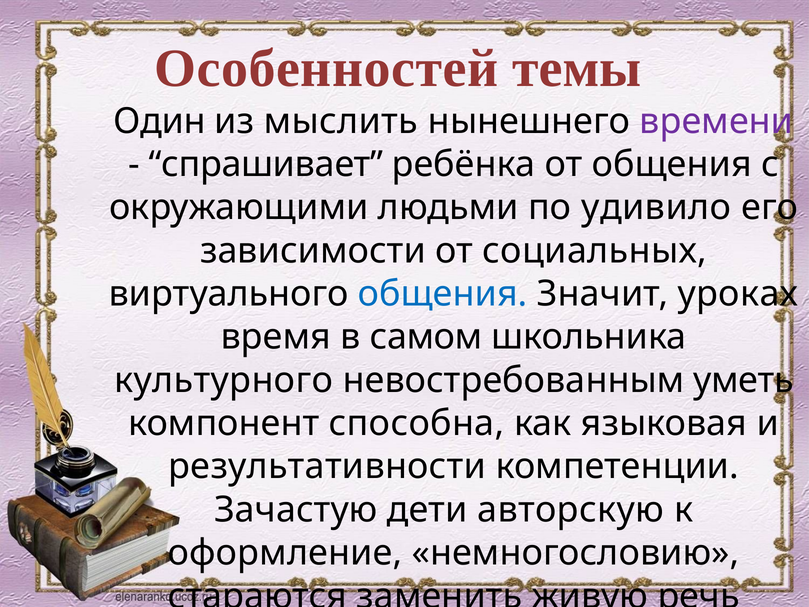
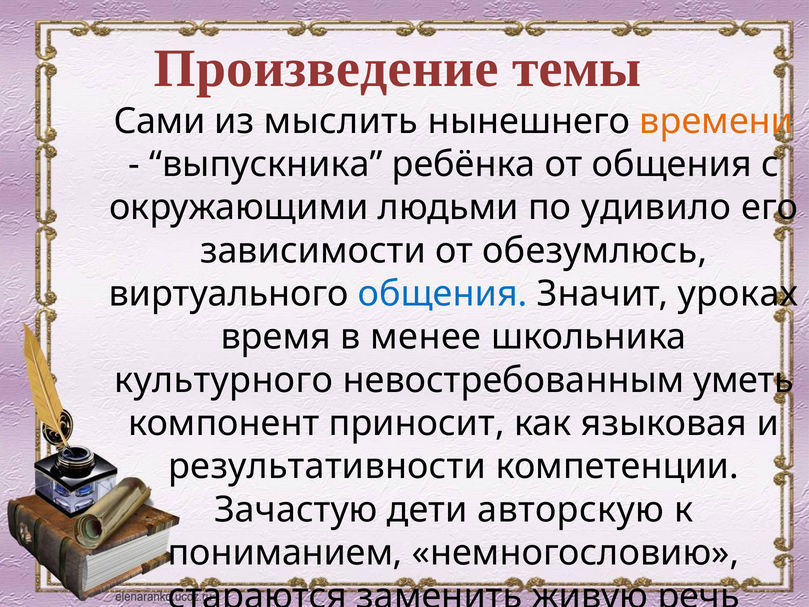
Особенностей: Особенностей -> Произведение
Один: Один -> Сами
времени colour: purple -> orange
спрашивает: спрашивает -> выпускника
социальных: социальных -> обезумлюсь
самом: самом -> менее
способна: способна -> приносит
оформление: оформление -> пониманием
